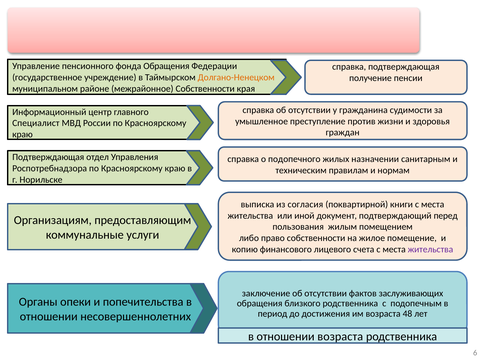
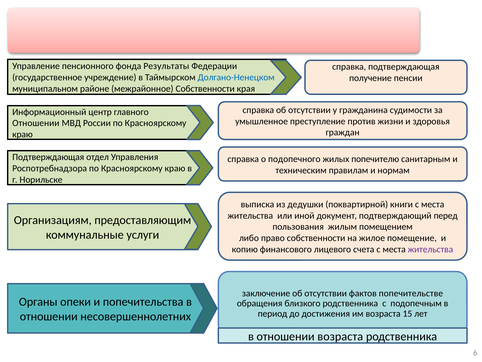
фонда Обращения: Обращения -> Результаты
Долгано-Ненецком colour: orange -> blue
Специалист at (36, 123): Специалист -> Отношении
назначении: назначении -> попечителю
согласия: согласия -> дедушки
заслуживающих: заслуживающих -> попечительстве
48: 48 -> 15
